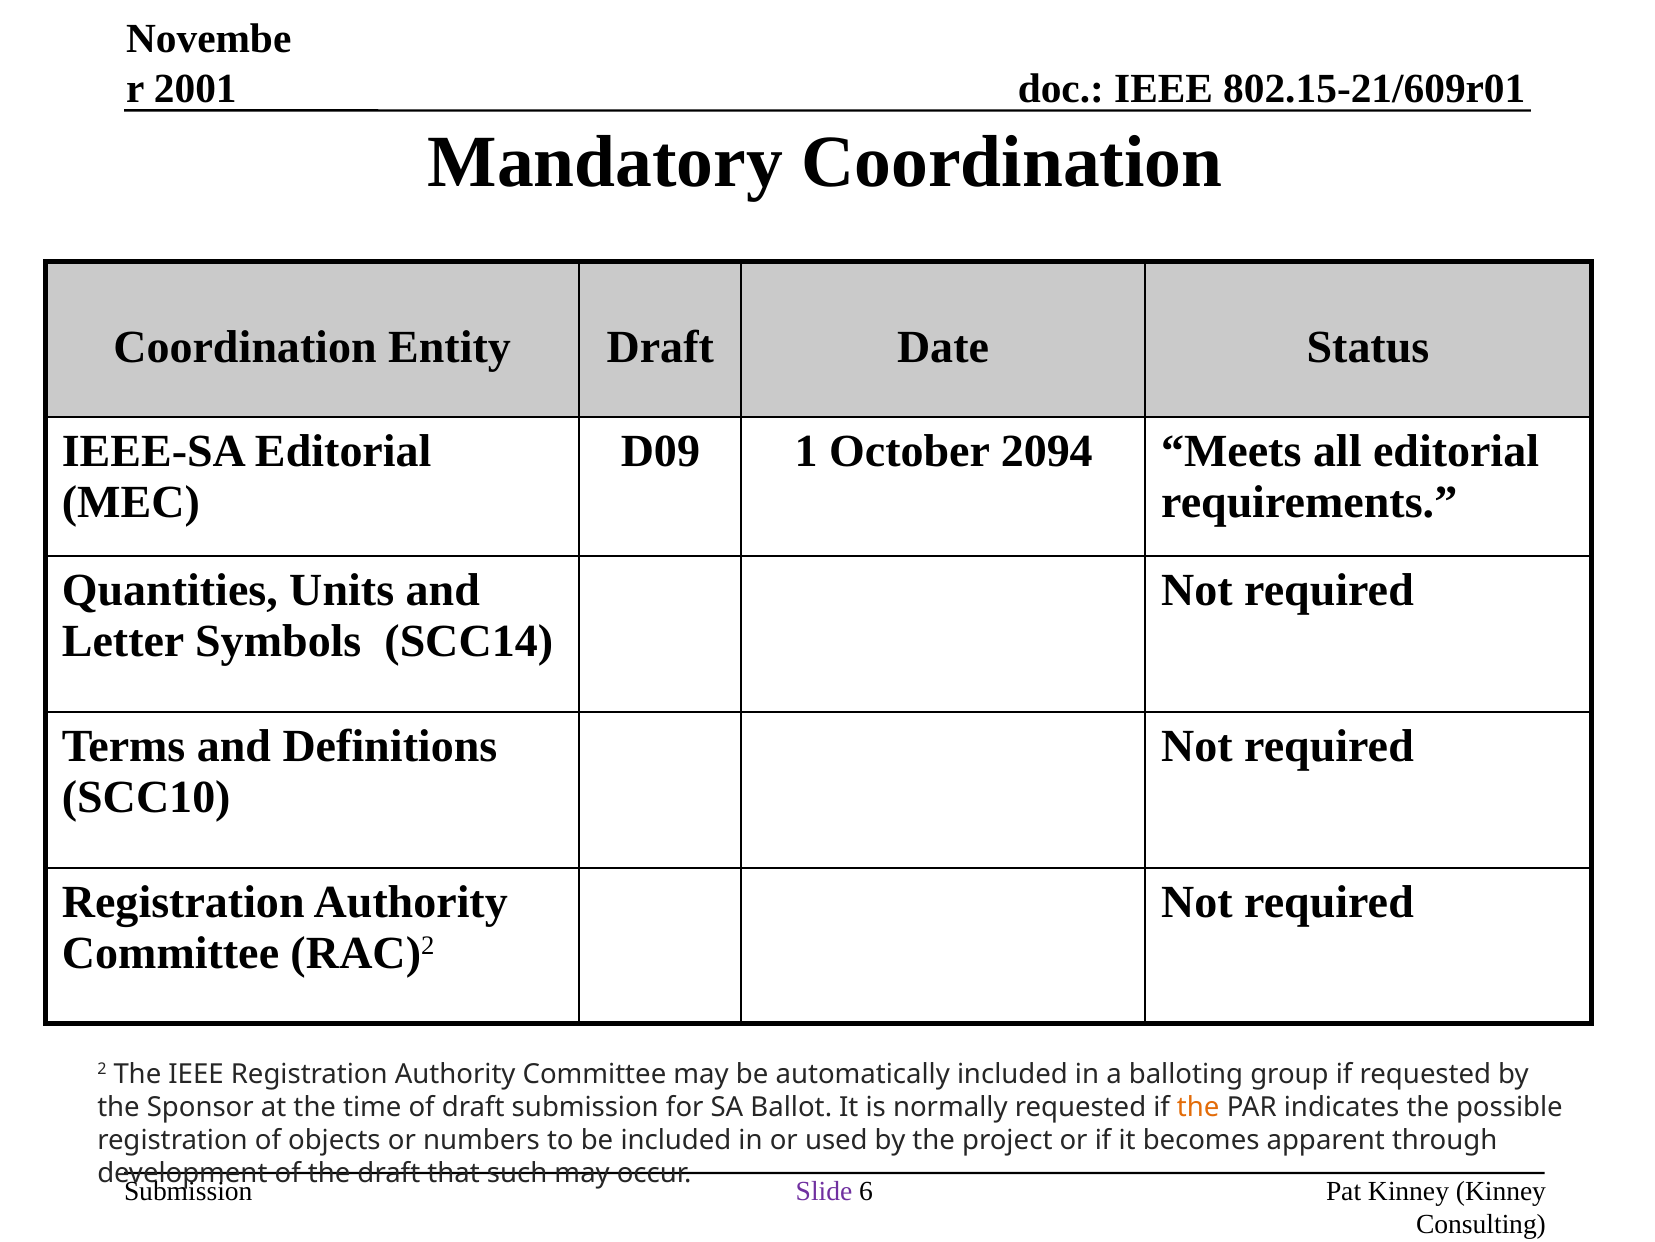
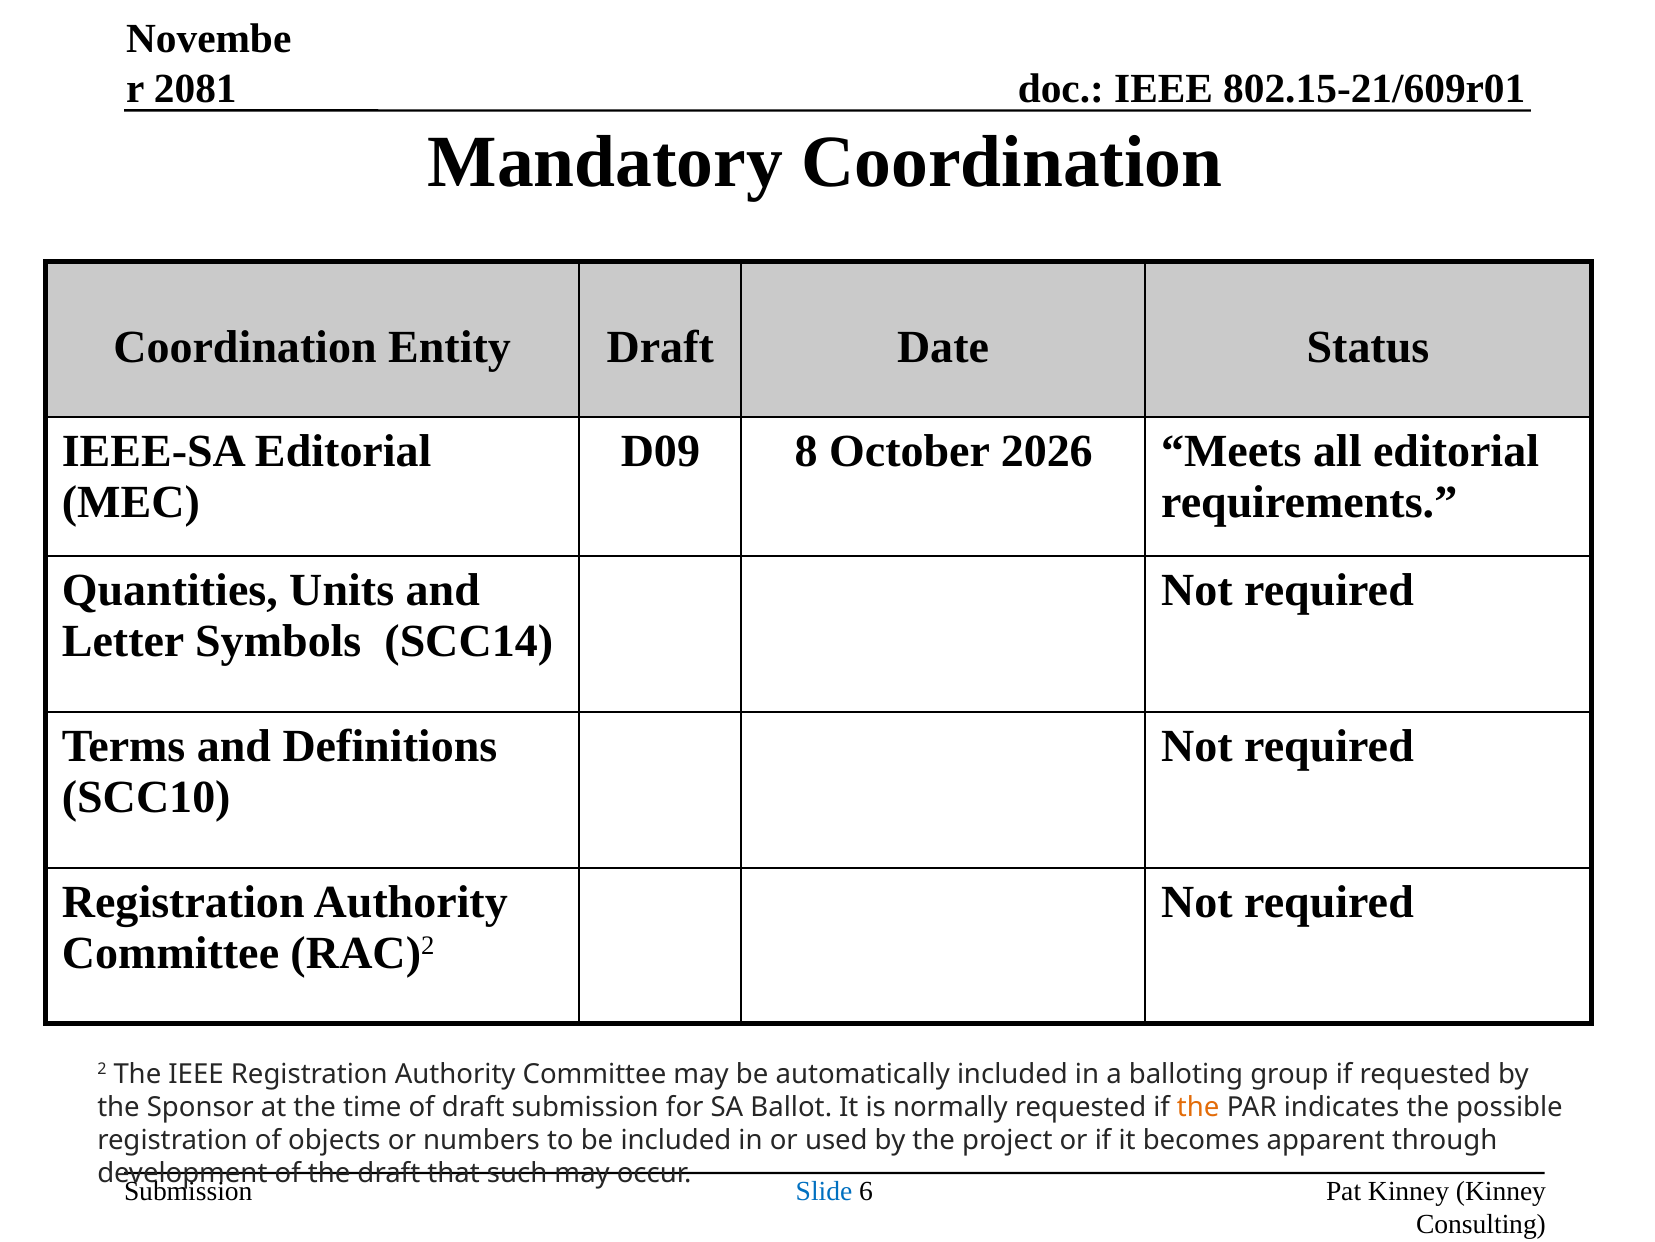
2001: 2001 -> 2081
1: 1 -> 8
2094: 2094 -> 2026
Slide colour: purple -> blue
